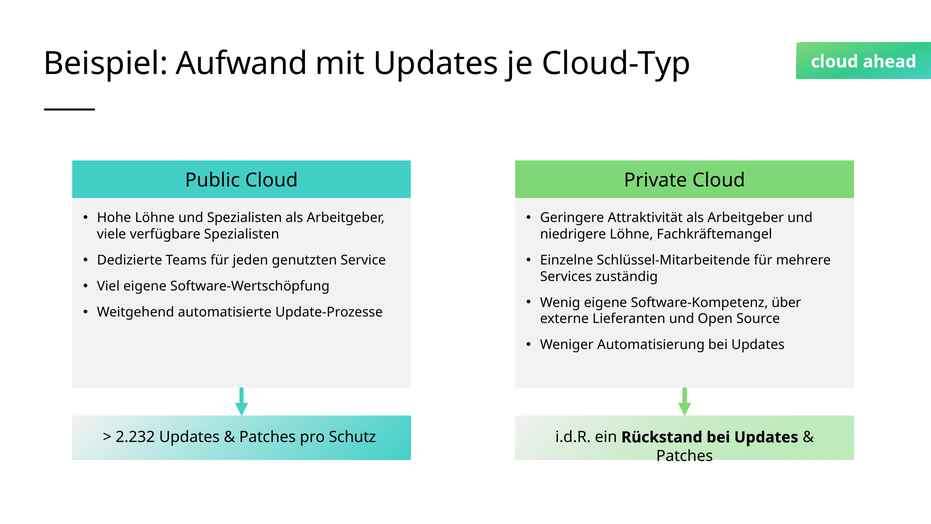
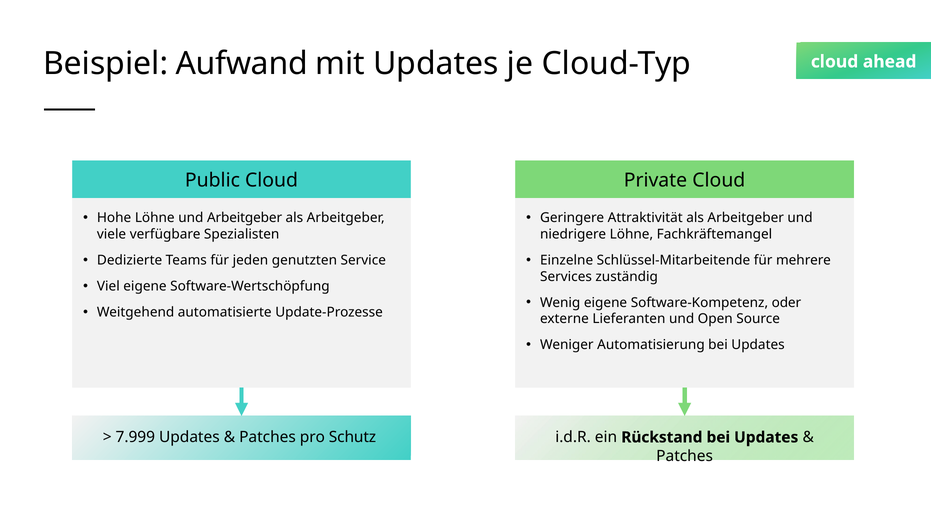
und Spezialisten: Spezialisten -> Arbeitgeber
über: über -> oder
2.232: 2.232 -> 7.999
